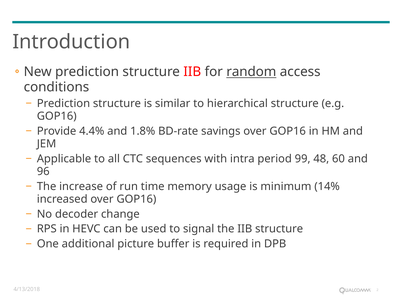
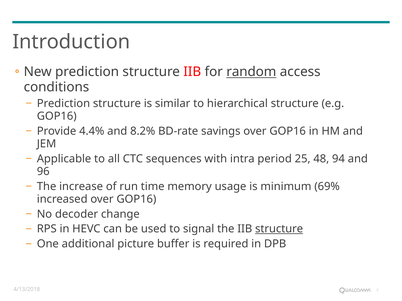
1.8%: 1.8% -> 8.2%
99: 99 -> 25
60: 60 -> 94
14%: 14% -> 69%
structure at (279, 229) underline: none -> present
